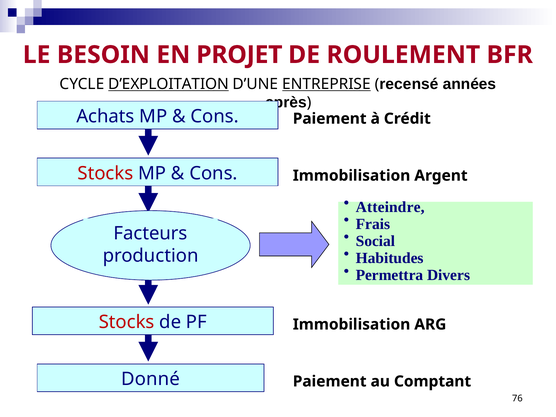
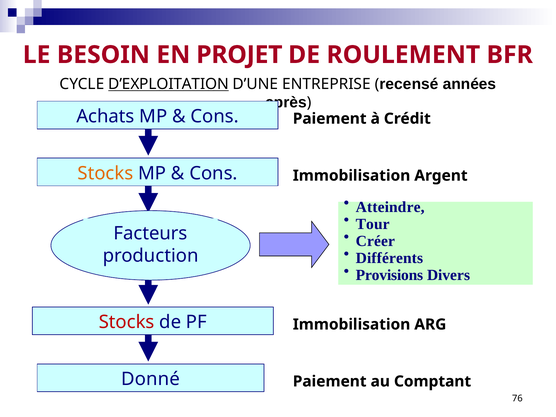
ENTREPRISE underline: present -> none
Stocks at (105, 173) colour: red -> orange
Frais: Frais -> Tour
Social: Social -> Créer
Habitudes: Habitudes -> Différents
Permettra: Permettra -> Provisions
